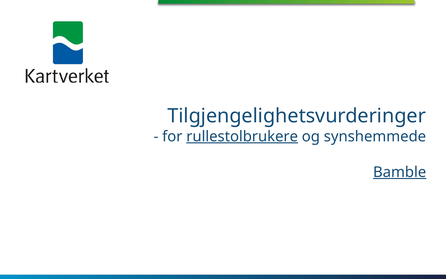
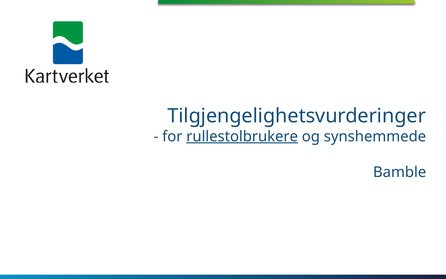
Bamble underline: present -> none
